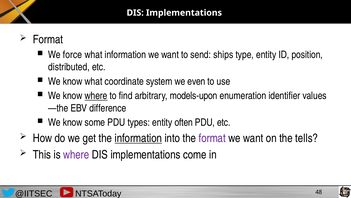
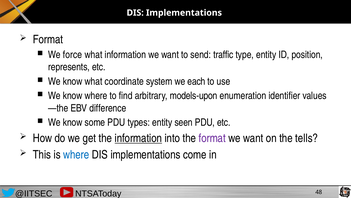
ships: ships -> traffic
distributed: distributed -> represents
even: even -> each
where at (96, 96) underline: present -> none
often: often -> seen
where at (76, 154) colour: purple -> blue
